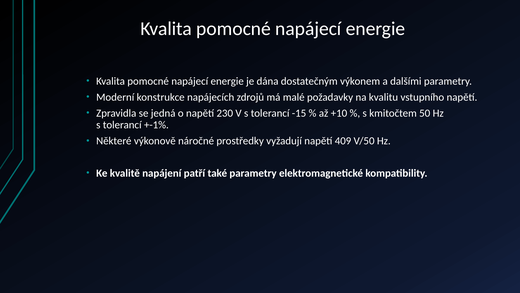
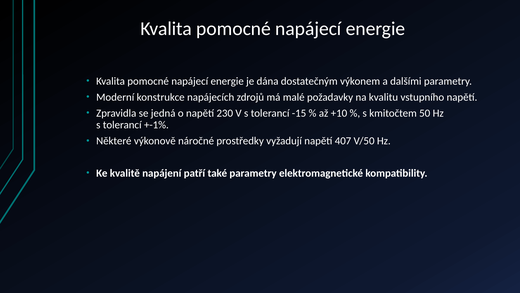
409: 409 -> 407
